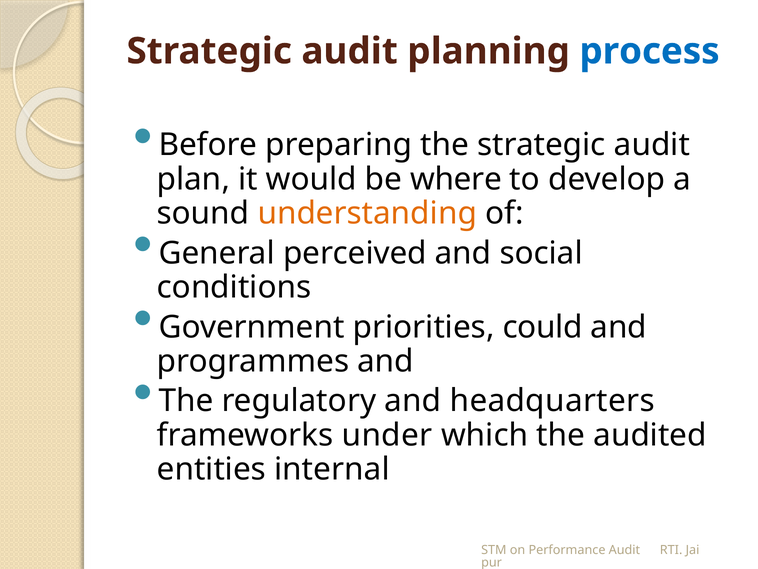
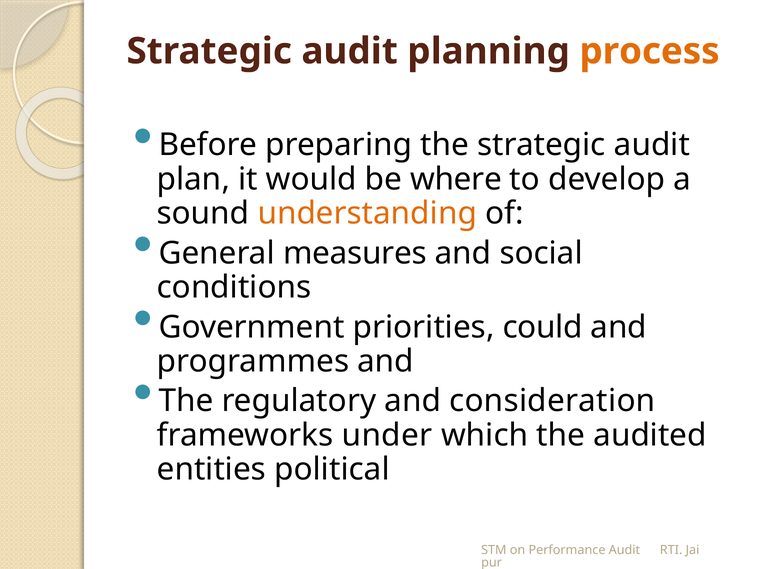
process colour: blue -> orange
perceived: perceived -> measures
headquarters: headquarters -> consideration
internal: internal -> political
